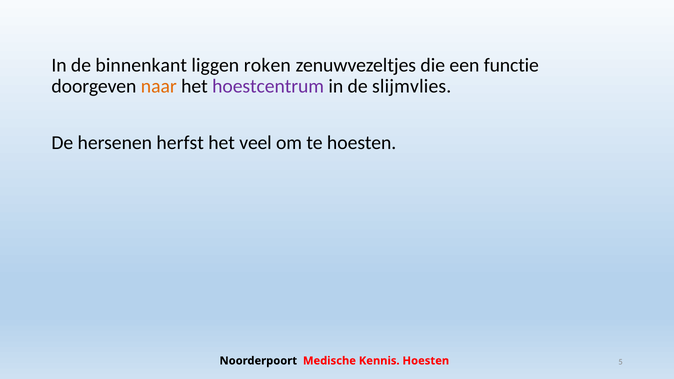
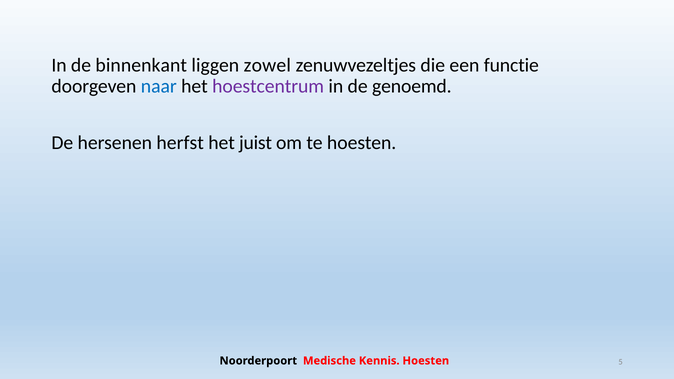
roken: roken -> zowel
naar colour: orange -> blue
slijmvlies: slijmvlies -> genoemd
veel: veel -> juist
